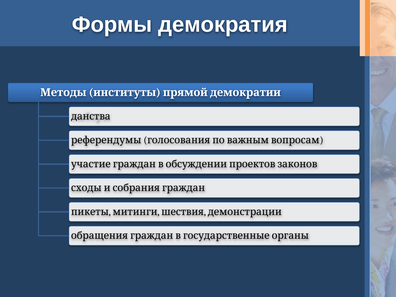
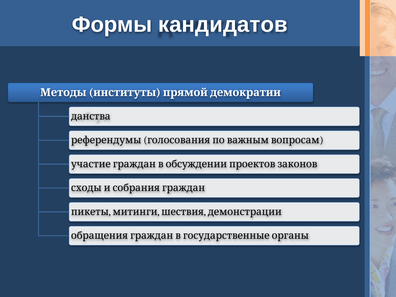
демократия: демократия -> кандидатов
